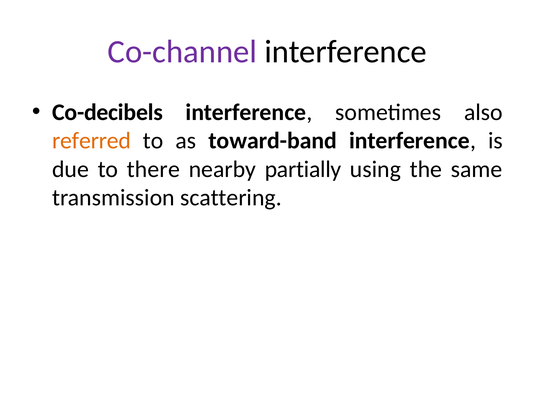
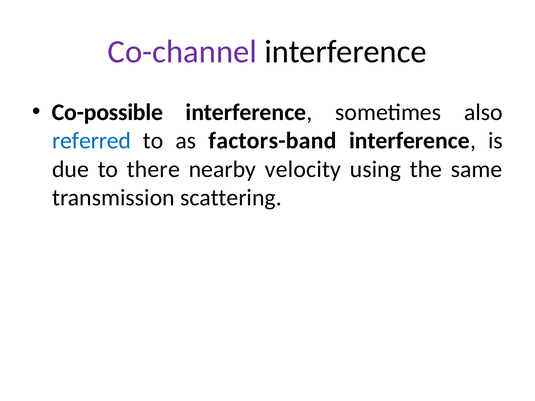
Co-decibels: Co-decibels -> Co-possible
referred colour: orange -> blue
toward-band: toward-band -> factors-band
partially: partially -> velocity
